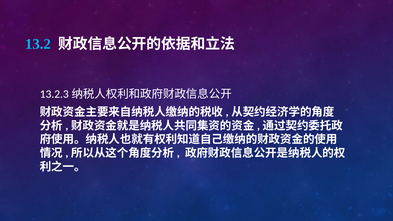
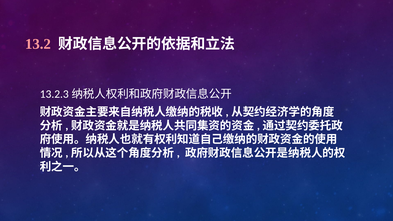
13.2 colour: light blue -> pink
